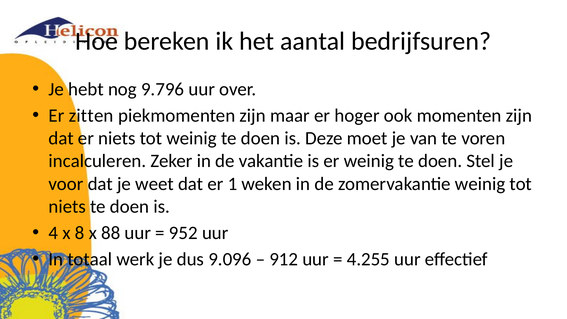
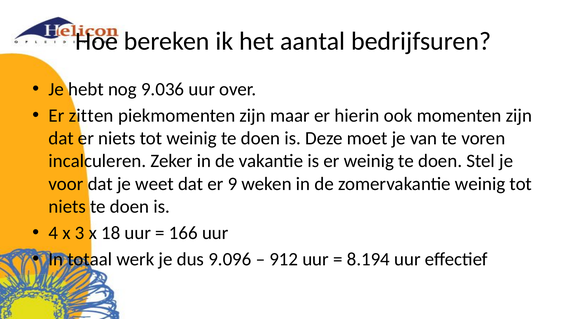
9.796: 9.796 -> 9.036
hoger: hoger -> hierin
1: 1 -> 9
8: 8 -> 3
88: 88 -> 18
952: 952 -> 166
4.255: 4.255 -> 8.194
